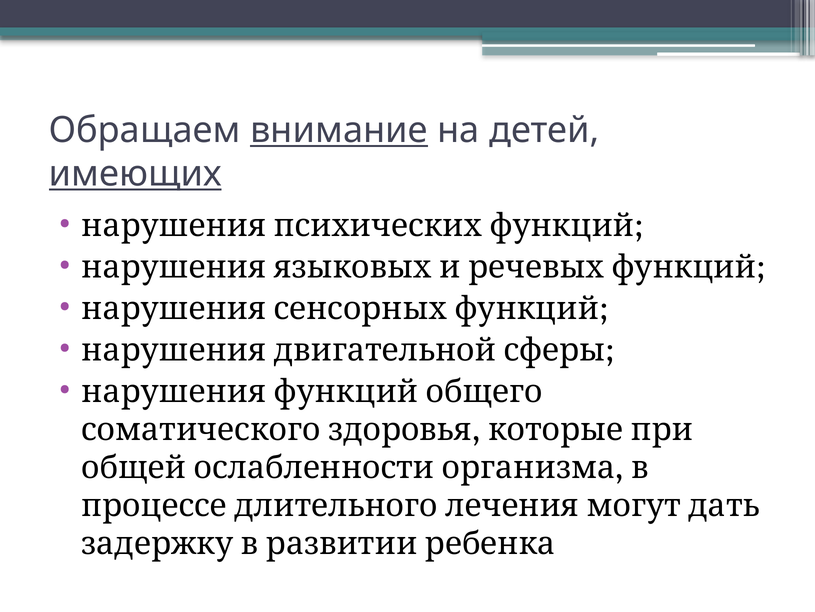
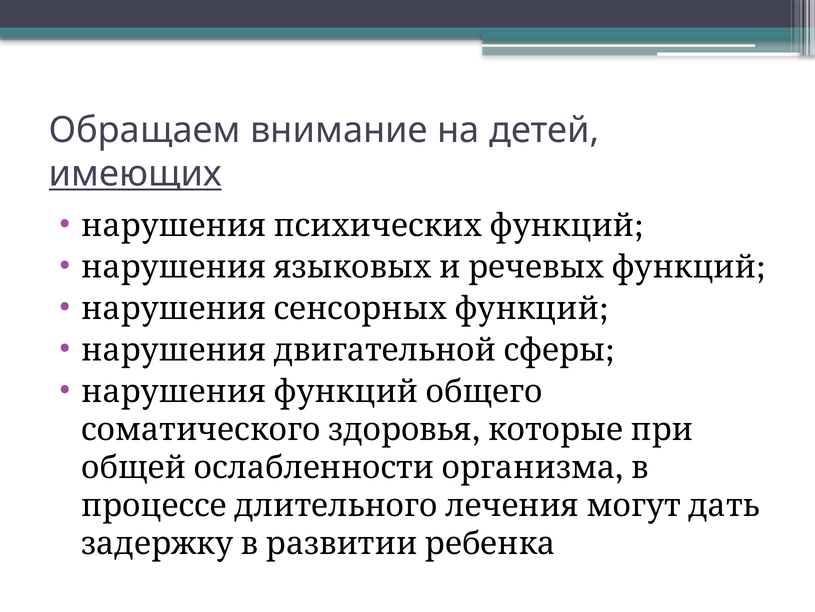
внимание underline: present -> none
